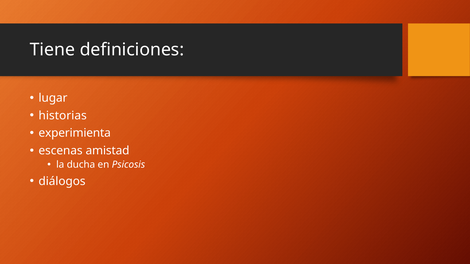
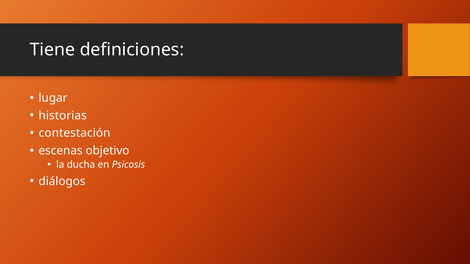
experimienta: experimienta -> contestación
amistad: amistad -> objetivo
